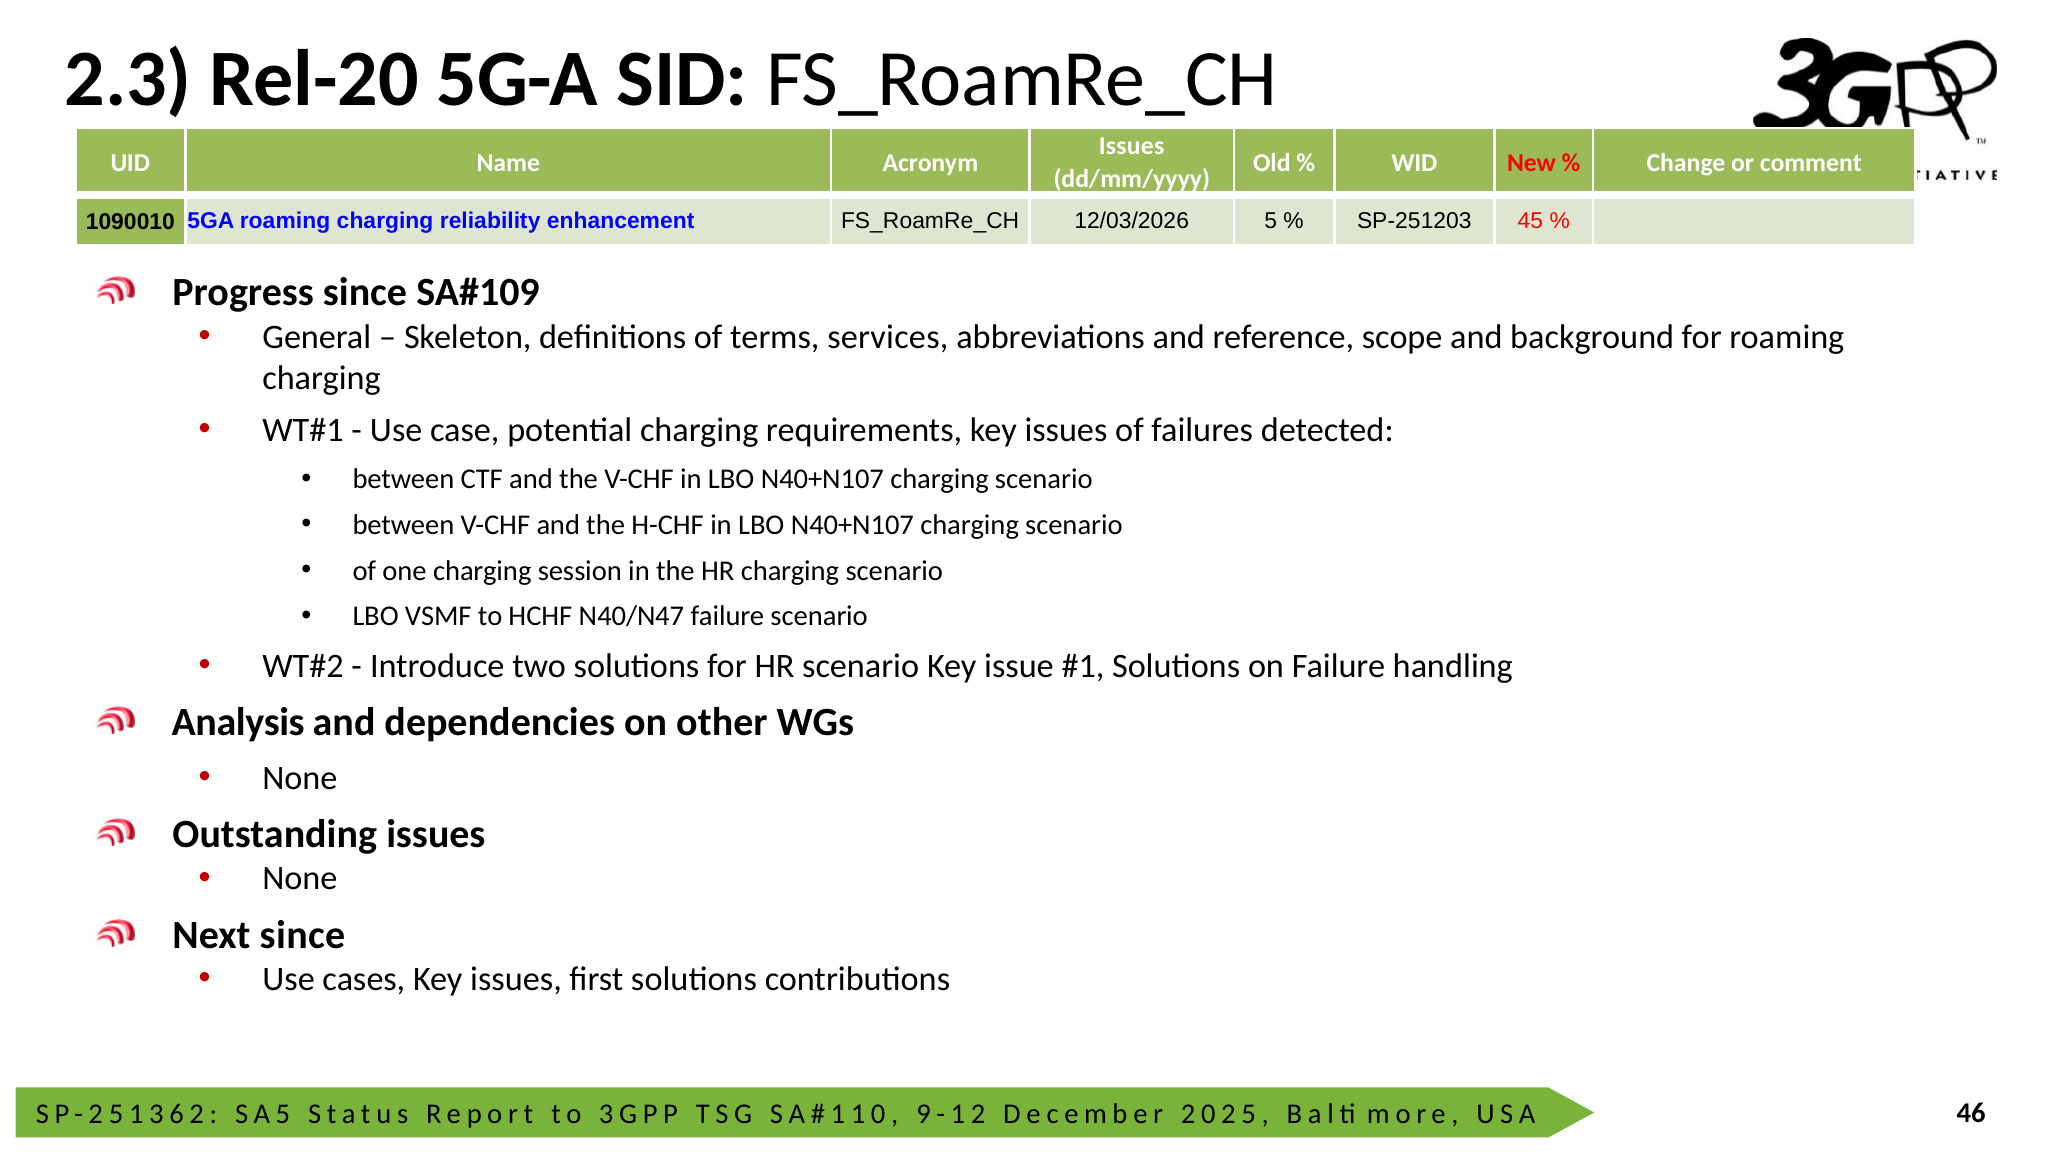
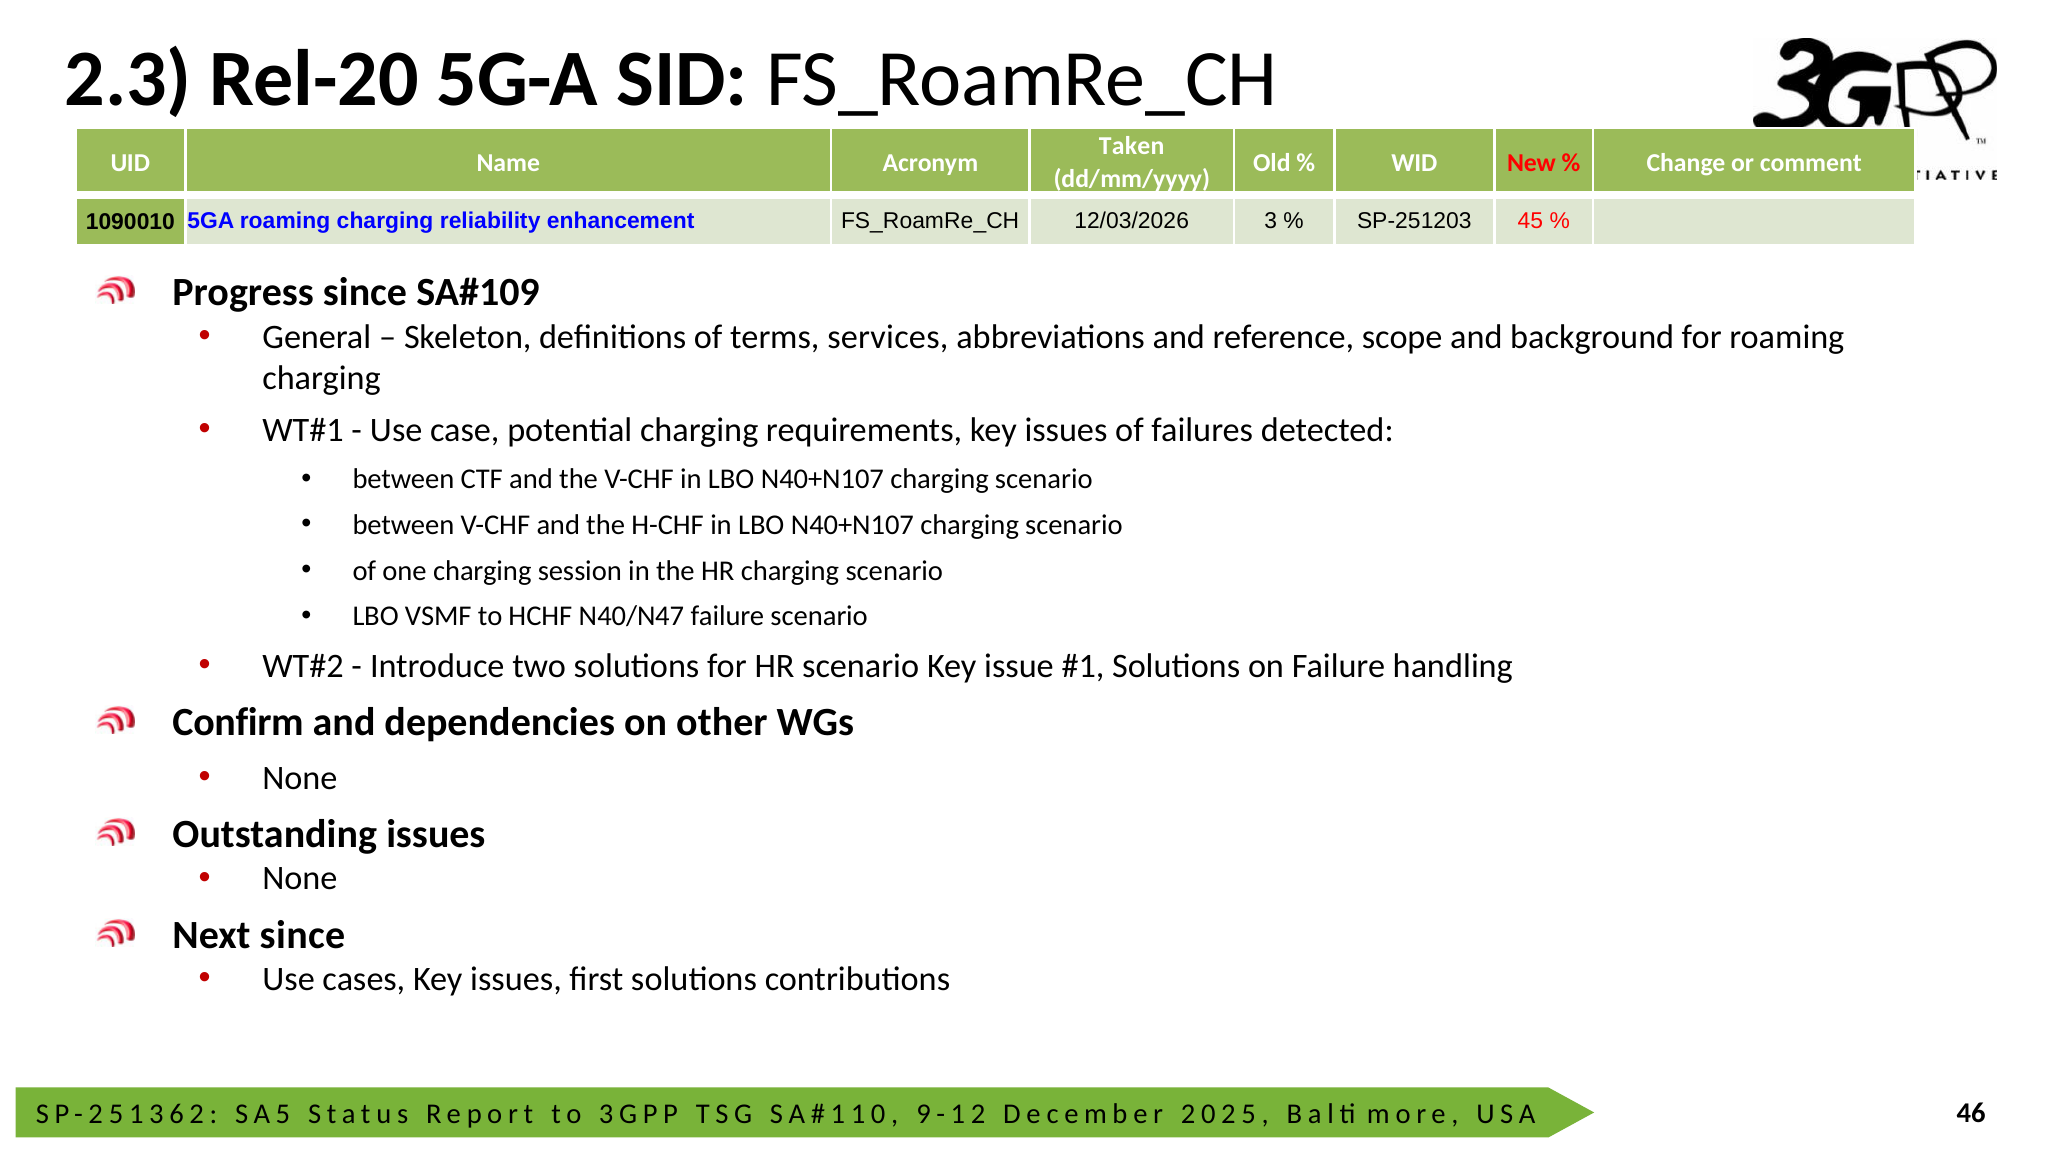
Issues at (1132, 146): Issues -> Taken
5: 5 -> 3
Analysis: Analysis -> Confirm
